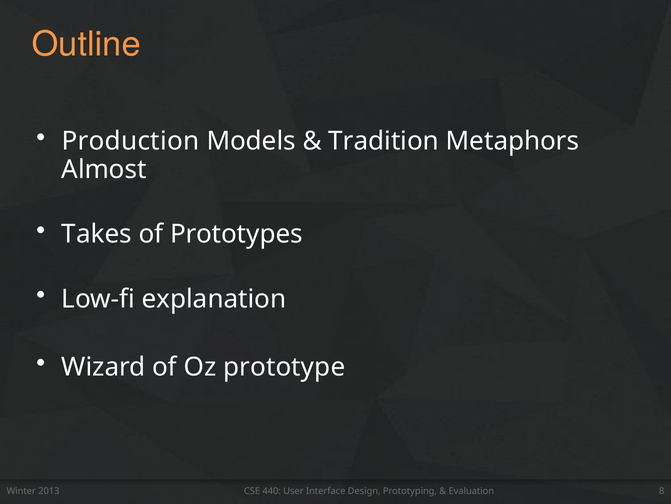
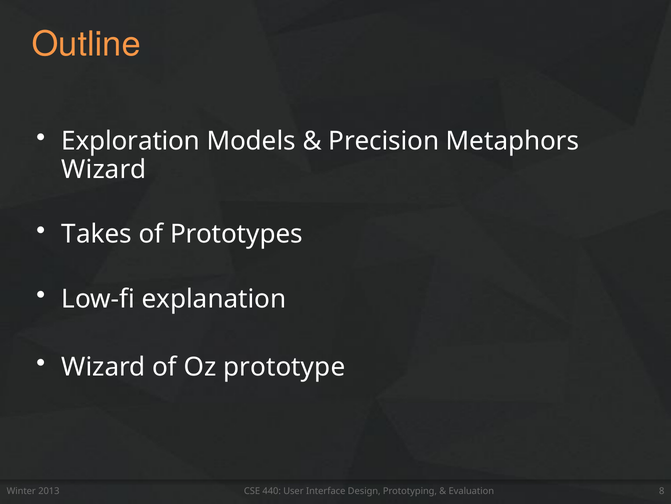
Production: Production -> Exploration
Tradition: Tradition -> Precision
Almost at (104, 169): Almost -> Wizard
